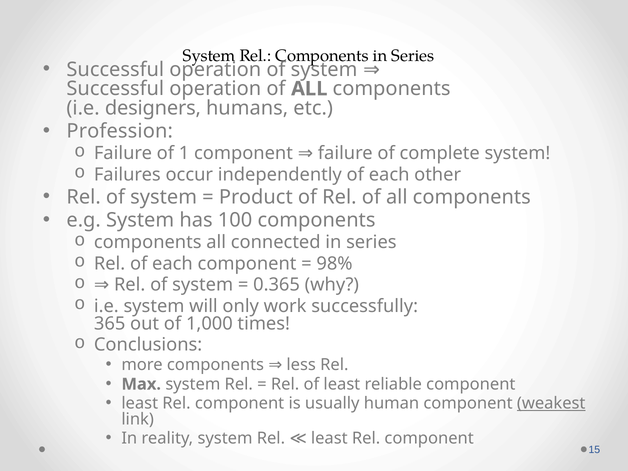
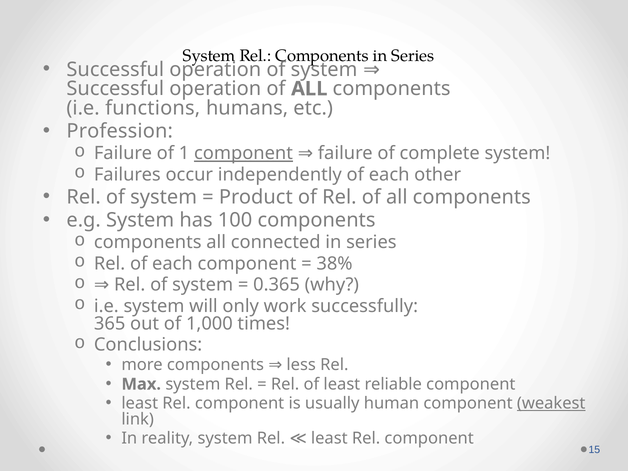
designers: designers -> functions
component at (243, 153) underline: none -> present
98%: 98% -> 38%
